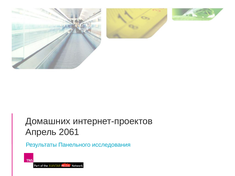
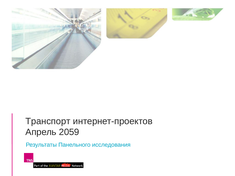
Домашних: Домашних -> Транспорт
2061: 2061 -> 2059
